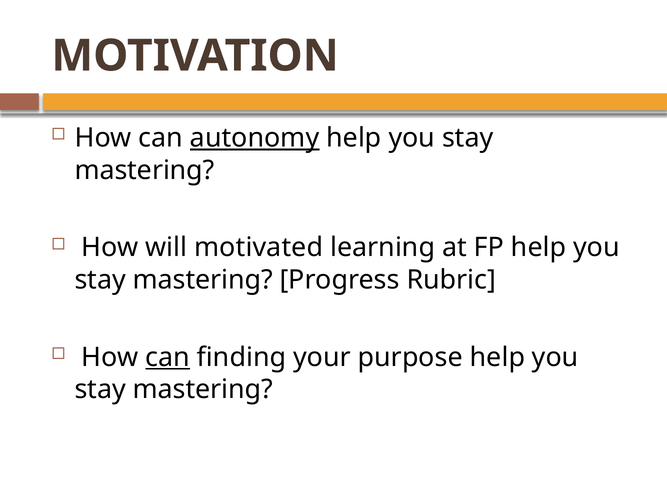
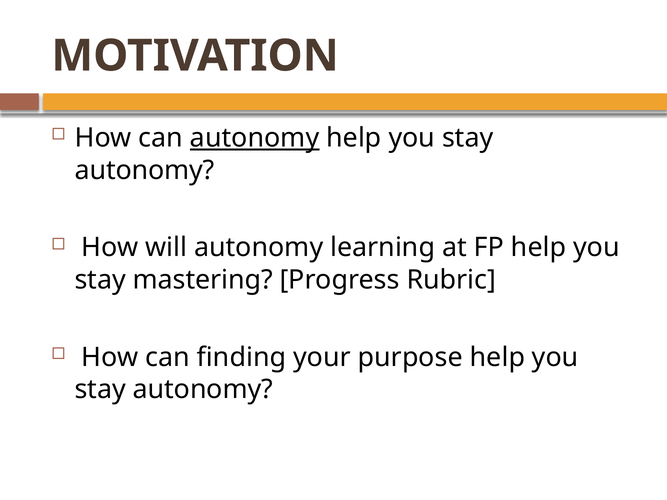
mastering at (145, 170): mastering -> autonomy
will motivated: motivated -> autonomy
can at (168, 357) underline: present -> none
mastering at (203, 390): mastering -> autonomy
